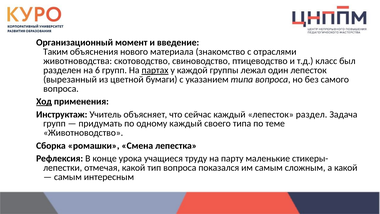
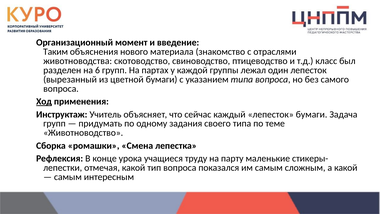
партах underline: present -> none
лепесток раздел: раздел -> бумаги
одному каждый: каждый -> задания
